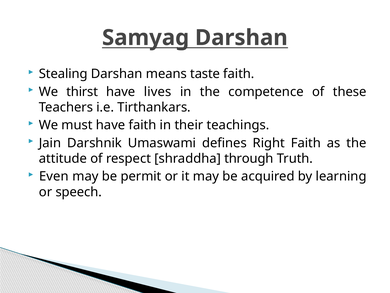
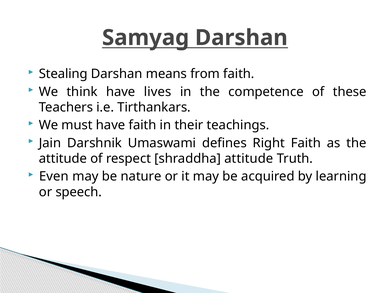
taste: taste -> from
thirst: thirst -> think
shraddha through: through -> attitude
permit: permit -> nature
